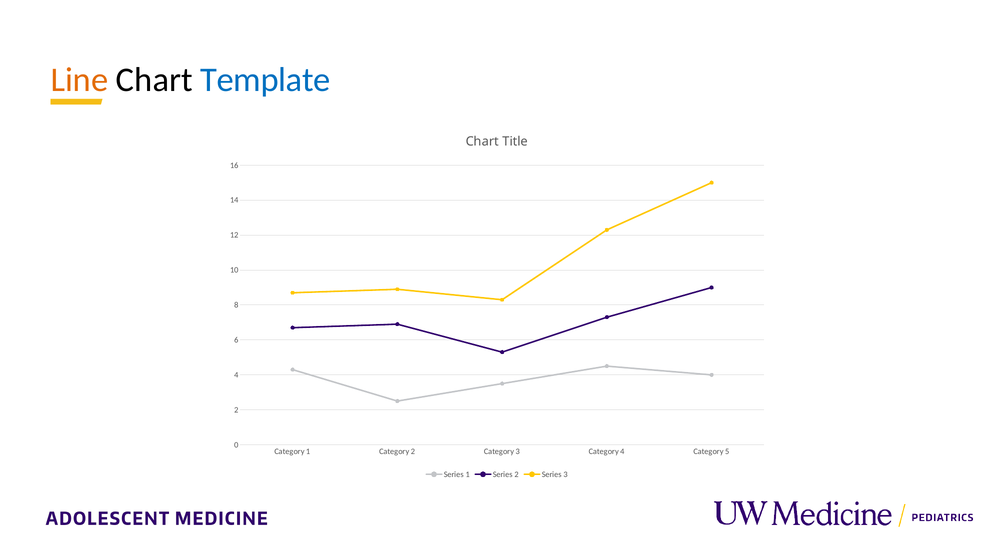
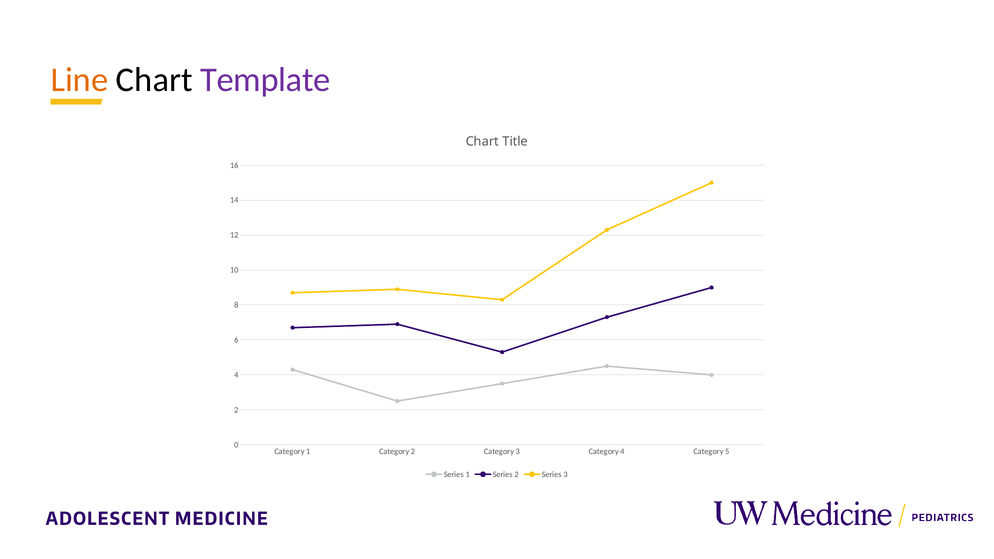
Template colour: blue -> purple
